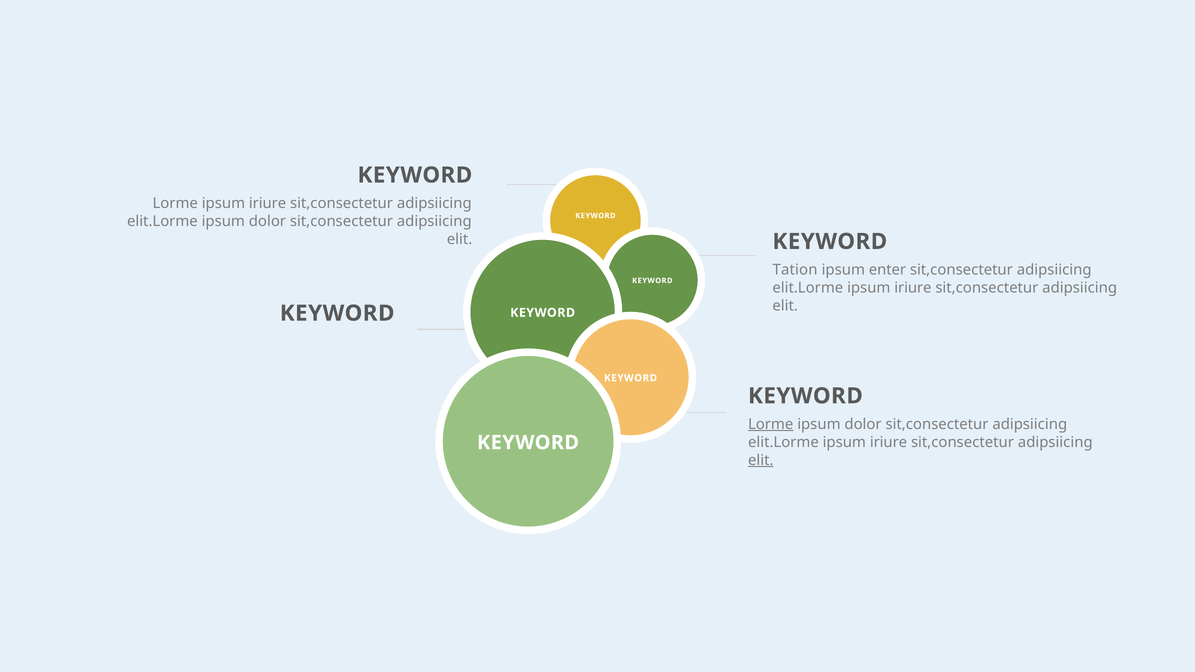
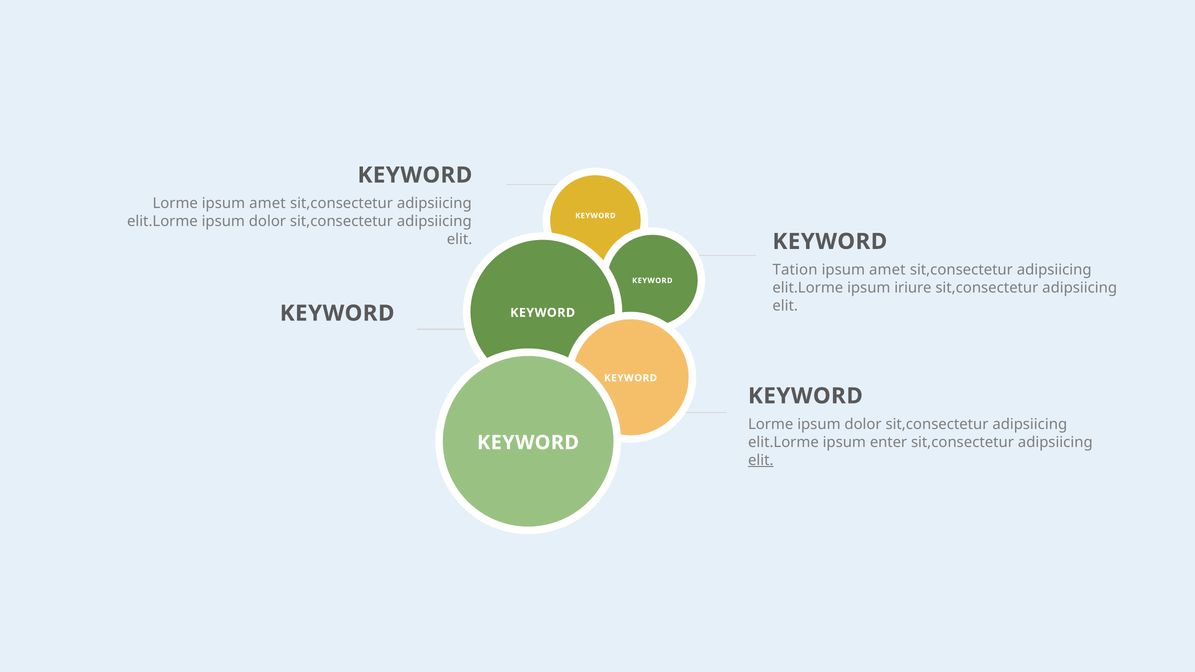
Lorme ipsum iriure: iriure -> amet
enter at (887, 270): enter -> amet
Lorme at (771, 424) underline: present -> none
iriure at (889, 442): iriure -> enter
